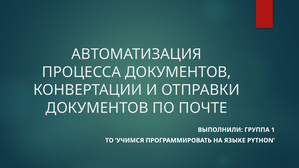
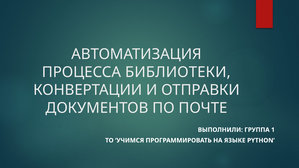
ПРОЦЕССА ДОКУМЕНТОВ: ДОКУМЕНТОВ -> БИБЛИОТЕКИ
